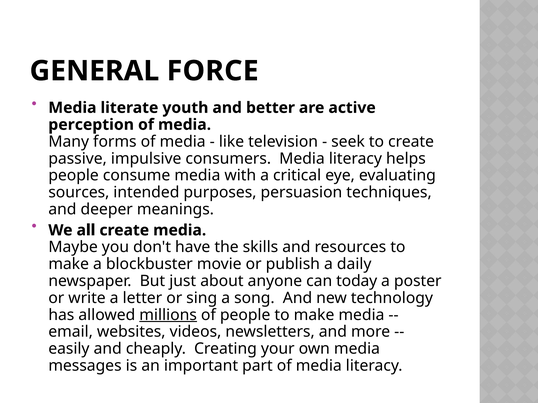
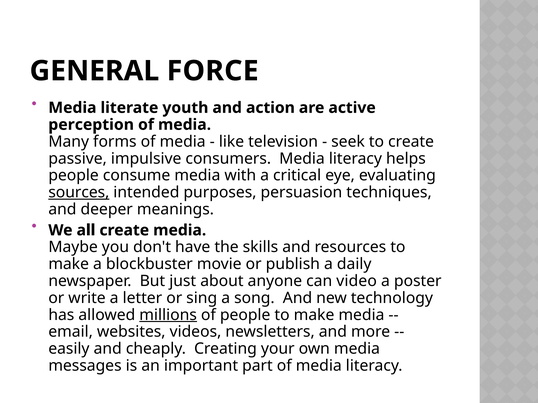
better: better -> action
sources underline: none -> present
today: today -> video
